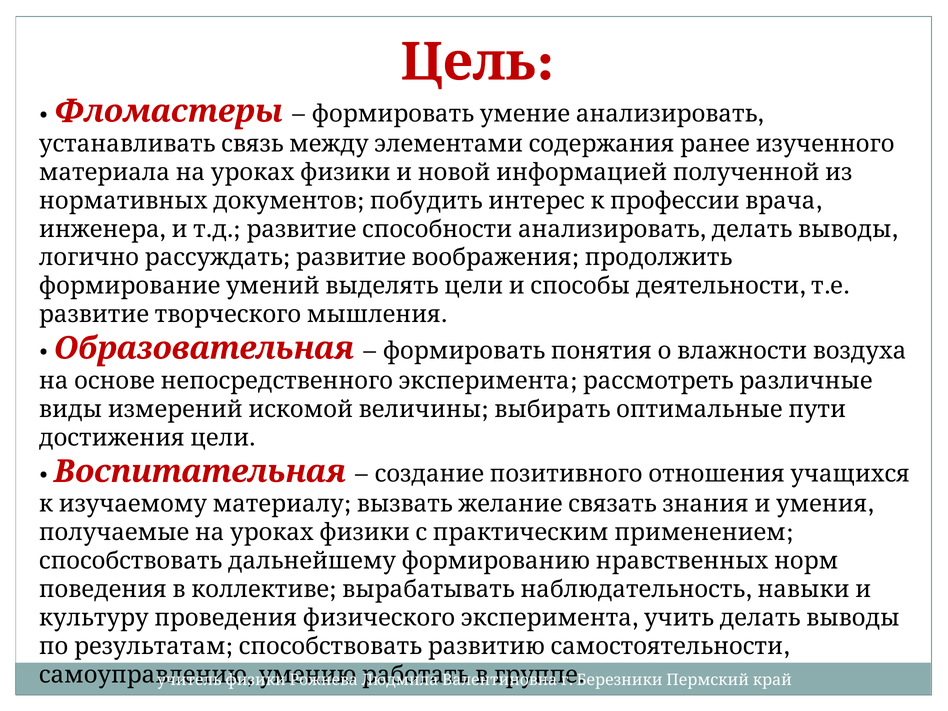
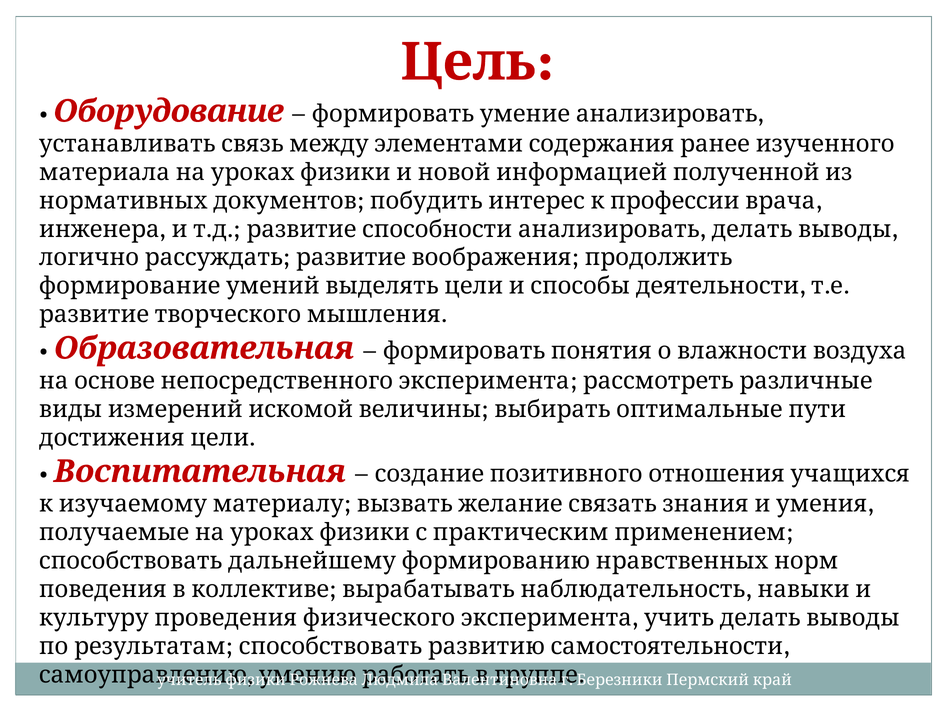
Фломастеры: Фломастеры -> Оборудование
